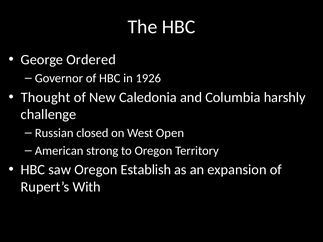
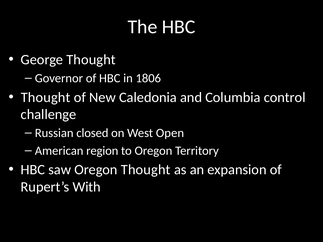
George Ordered: Ordered -> Thought
1926: 1926 -> 1806
harshly: harshly -> control
strong: strong -> region
Oregon Establish: Establish -> Thought
